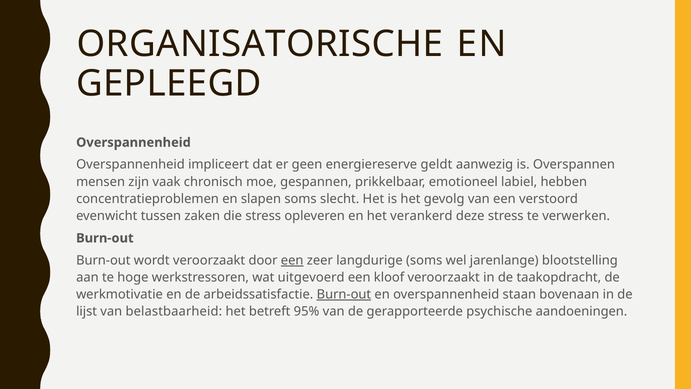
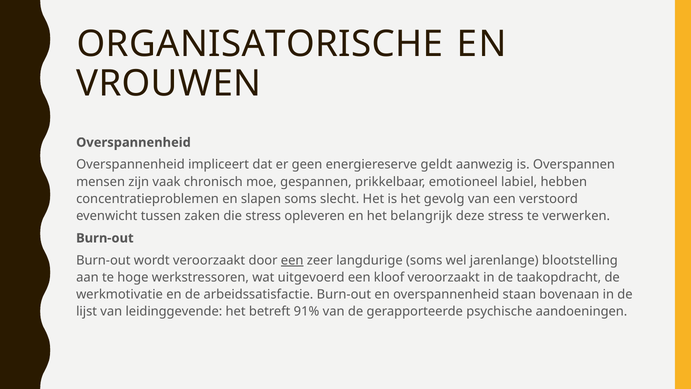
GEPLEEGD: GEPLEEGD -> VROUWEN
verankerd: verankerd -> belangrijk
Burn-out at (344, 294) underline: present -> none
belastbaarheid: belastbaarheid -> leidinggevende
95%: 95% -> 91%
